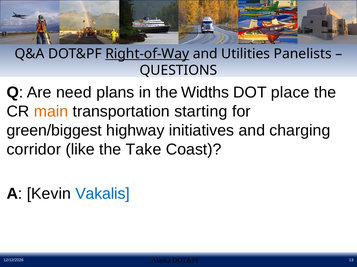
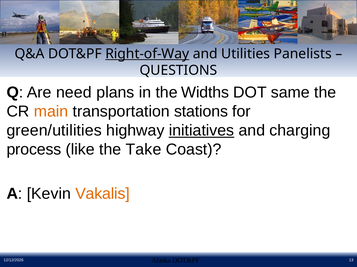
place: place -> same
starting: starting -> stations
green/biggest: green/biggest -> green/utilities
initiatives underline: none -> present
corridor: corridor -> process
Vakalis colour: blue -> orange
